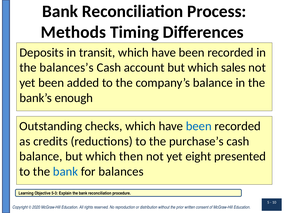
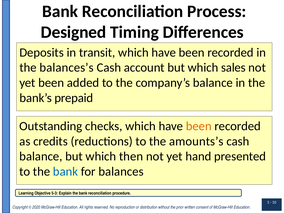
Methods: Methods -> Designed
enough: enough -> prepaid
been at (199, 126) colour: blue -> orange
purchase’s: purchase’s -> amounts’s
eight: eight -> hand
